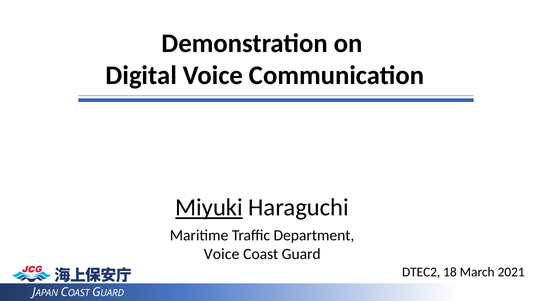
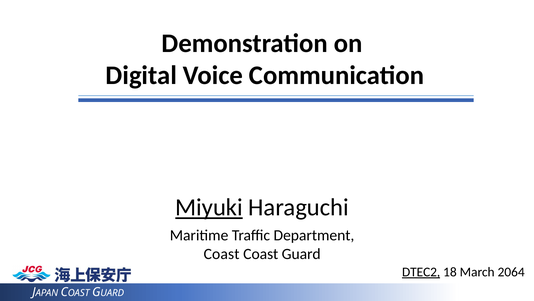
Voice at (222, 254): Voice -> Coast
DTEC2 underline: none -> present
2021: 2021 -> 2064
